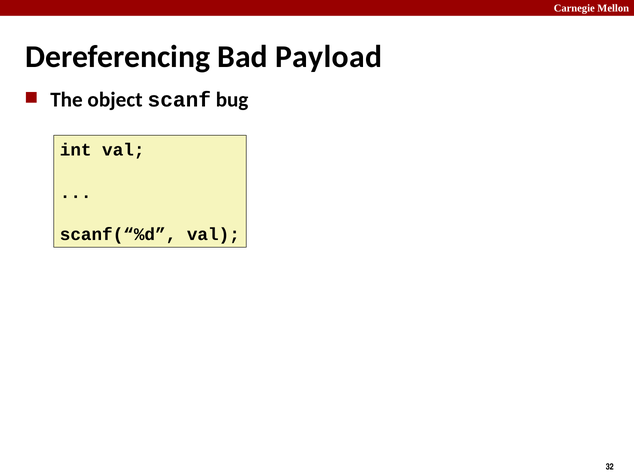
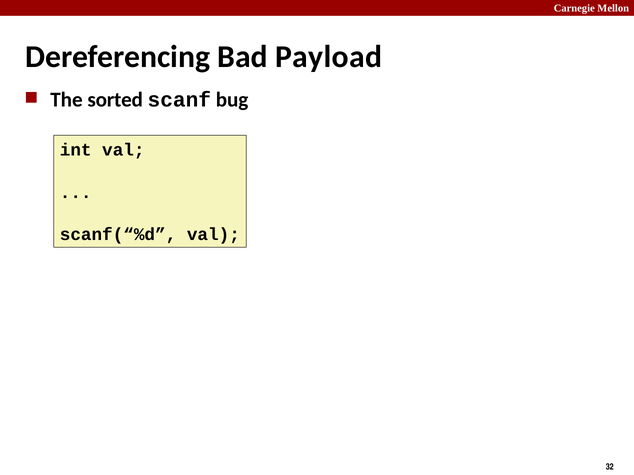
object: object -> sorted
